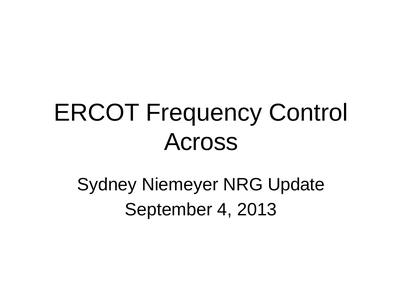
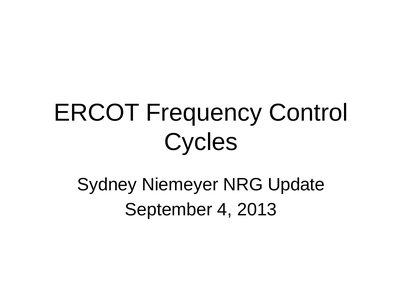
Across: Across -> Cycles
